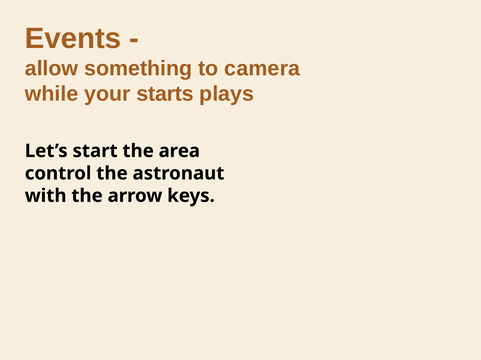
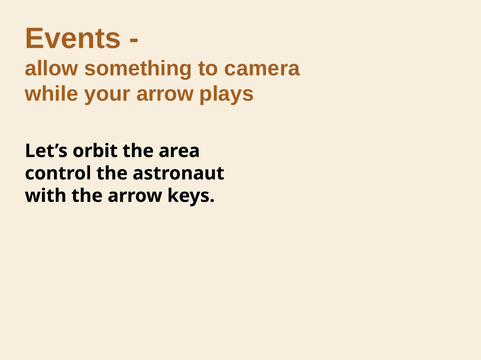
your starts: starts -> arrow
start: start -> orbit
